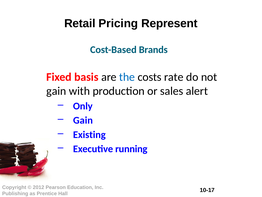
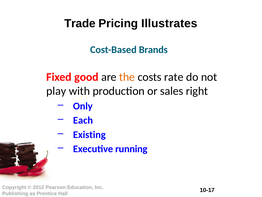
Retail: Retail -> Trade
Represent: Represent -> Illustrates
basis: basis -> good
the colour: blue -> orange
gain at (56, 91): gain -> play
alert: alert -> right
Gain at (83, 120): Gain -> Each
